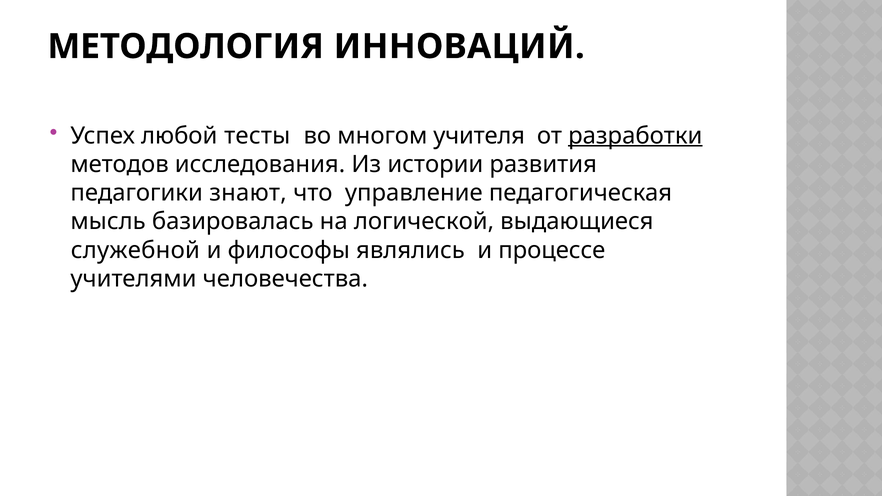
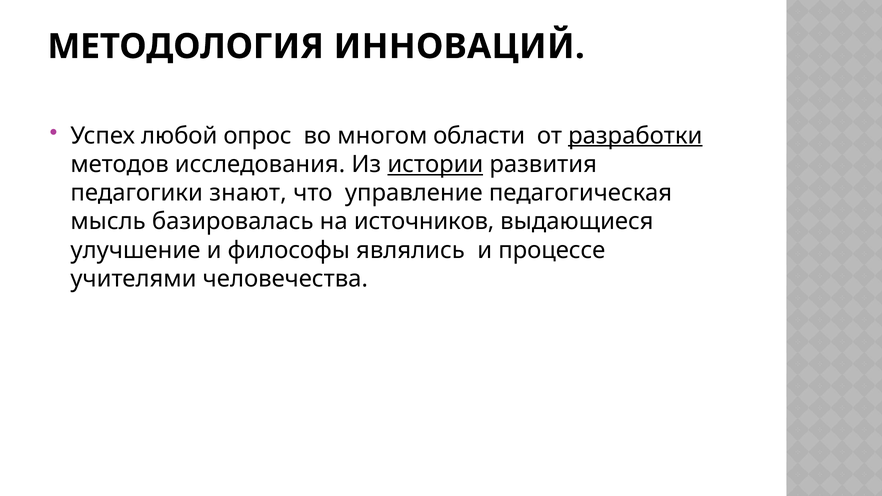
тесты: тесты -> опрос
учителя: учителя -> области
истории underline: none -> present
логической: логической -> источников
служебной: служебной -> улучшение
